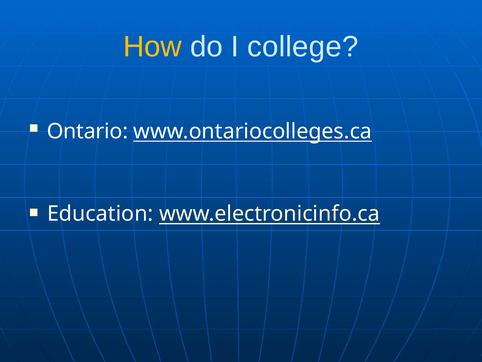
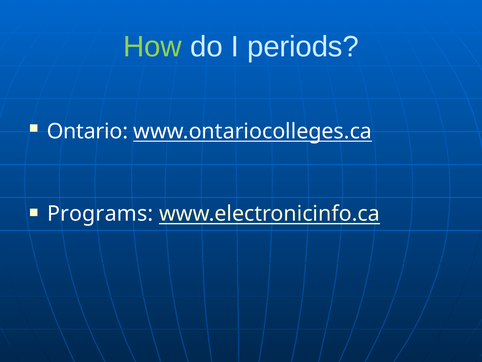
How colour: yellow -> light green
college: college -> periods
Education: Education -> Programs
